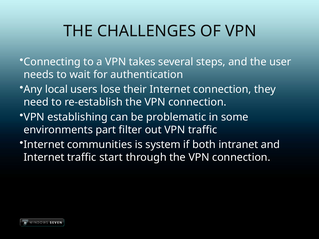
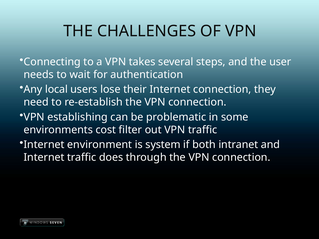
part: part -> cost
communities: communities -> environment
start: start -> does
